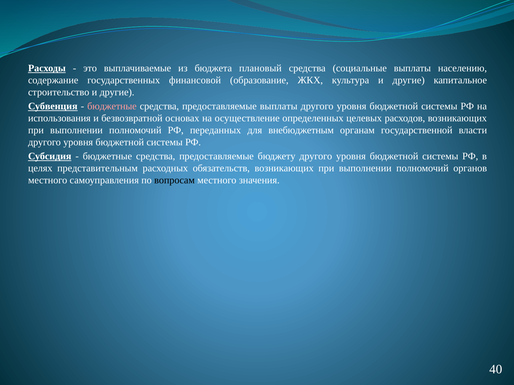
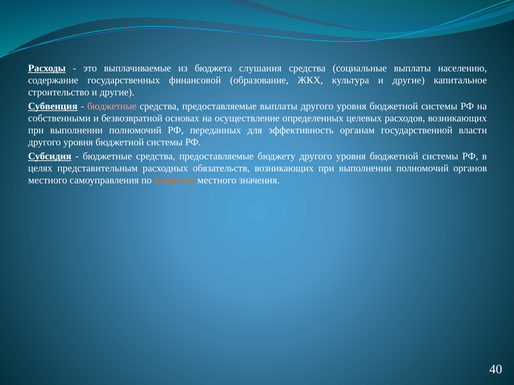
плановый: плановый -> слушания
использования: использования -> собственными
внебюджетным: внебюджетным -> эффективность
вопросам colour: black -> orange
